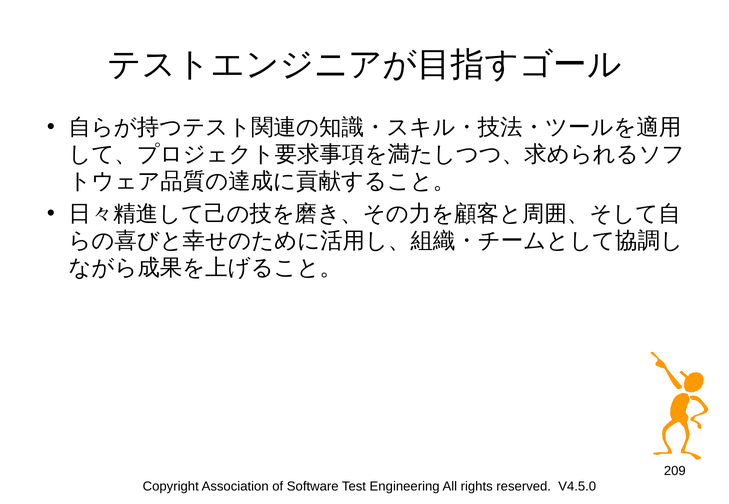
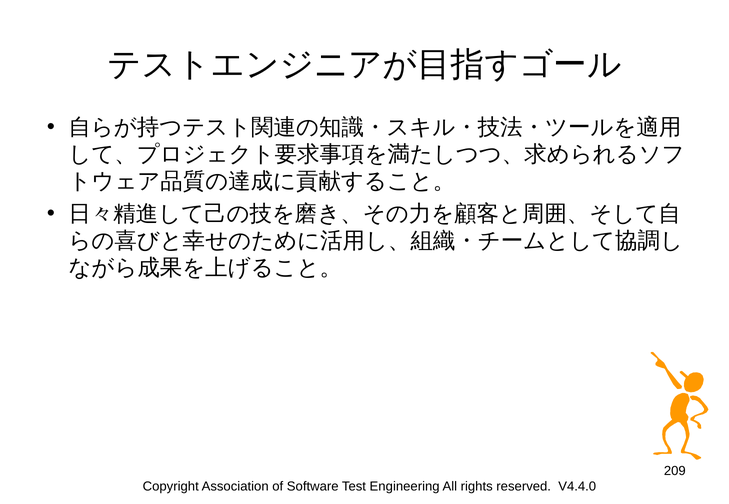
V4.5.0: V4.5.0 -> V4.4.0
